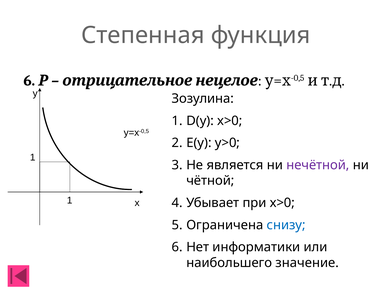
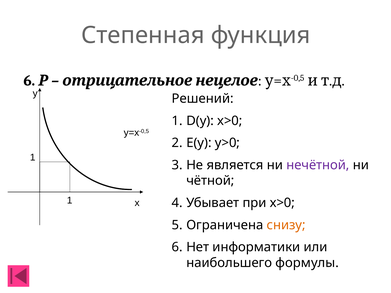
Зозулина: Зозулина -> Решений
снизу colour: blue -> orange
значение: значение -> формулы
